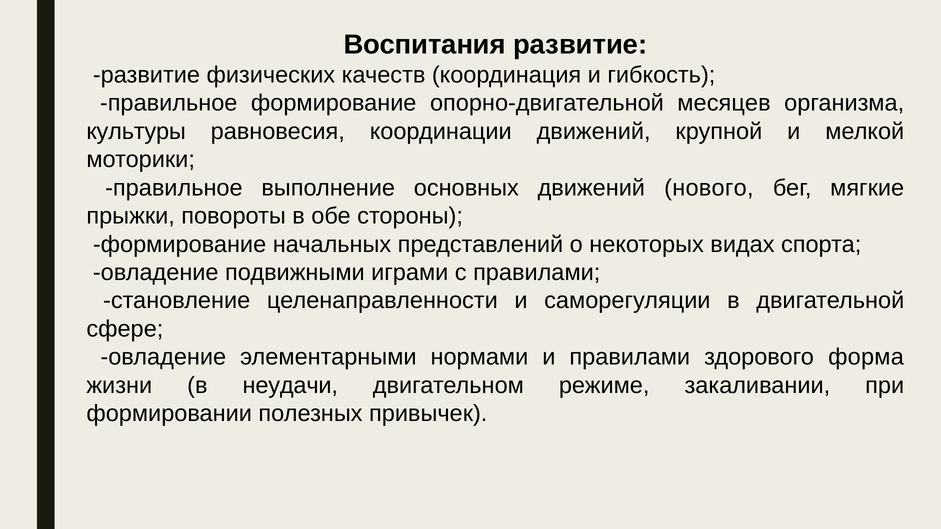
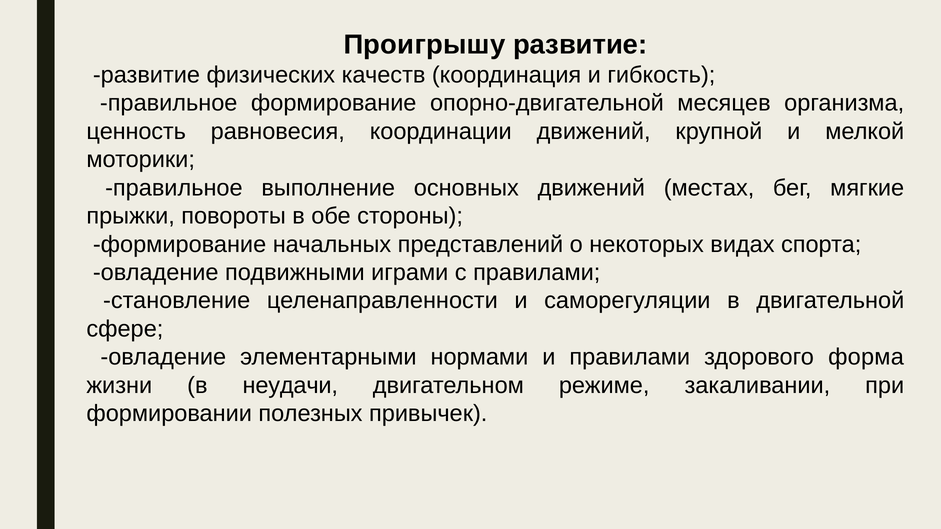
Воспитания: Воспитания -> Проигрышу
культуры: культуры -> ценность
нового: нового -> местах
